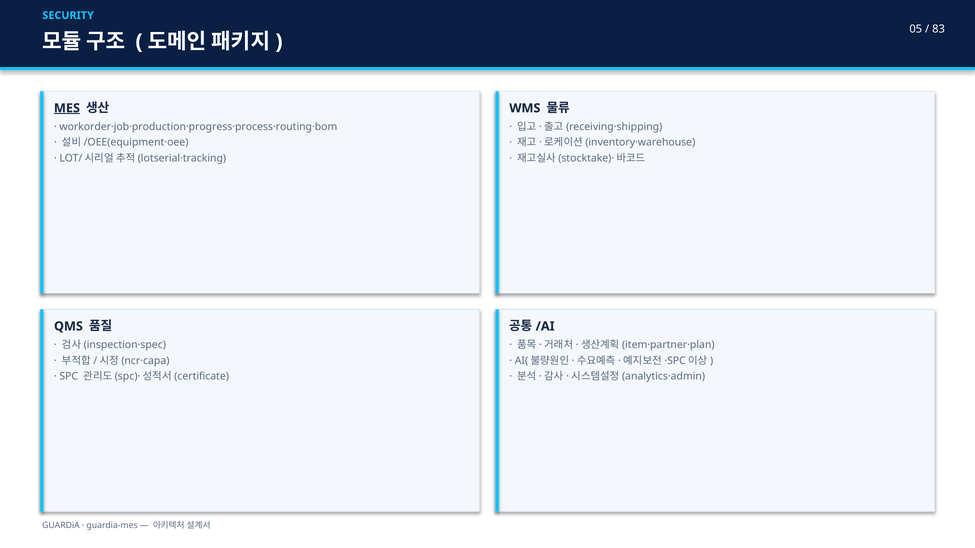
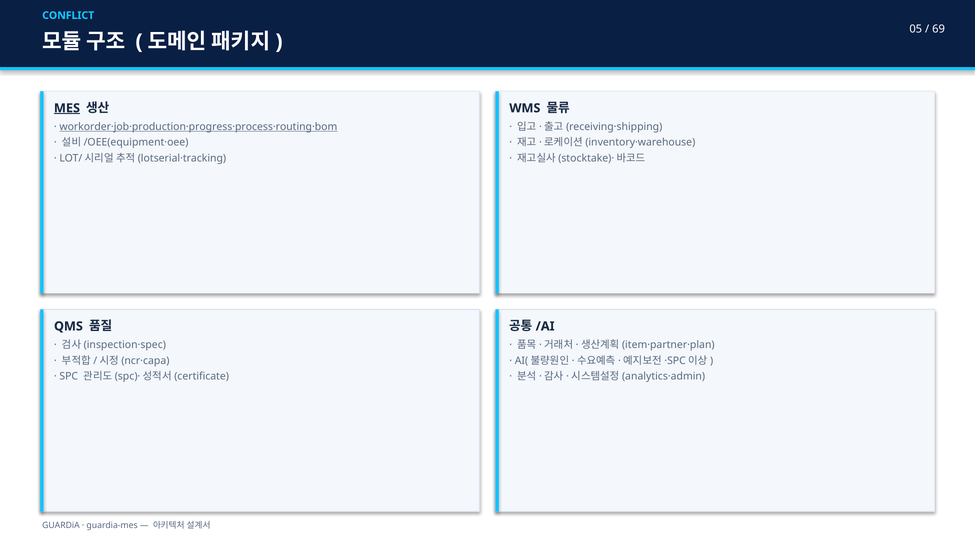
SECURITY: SECURITY -> CONFLICT
83: 83 -> 69
workorder·job·production·progress·process·routing·bom underline: none -> present
